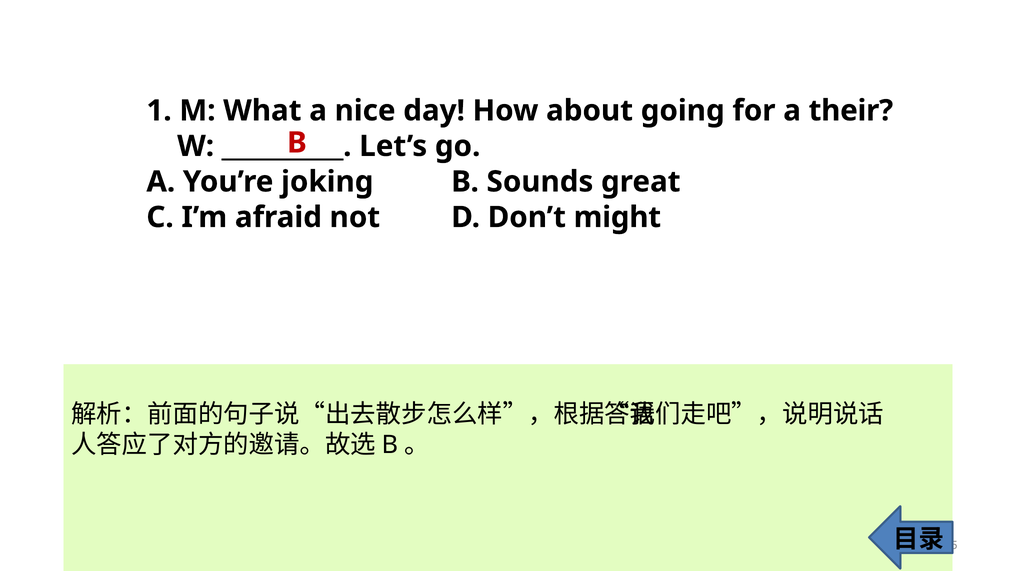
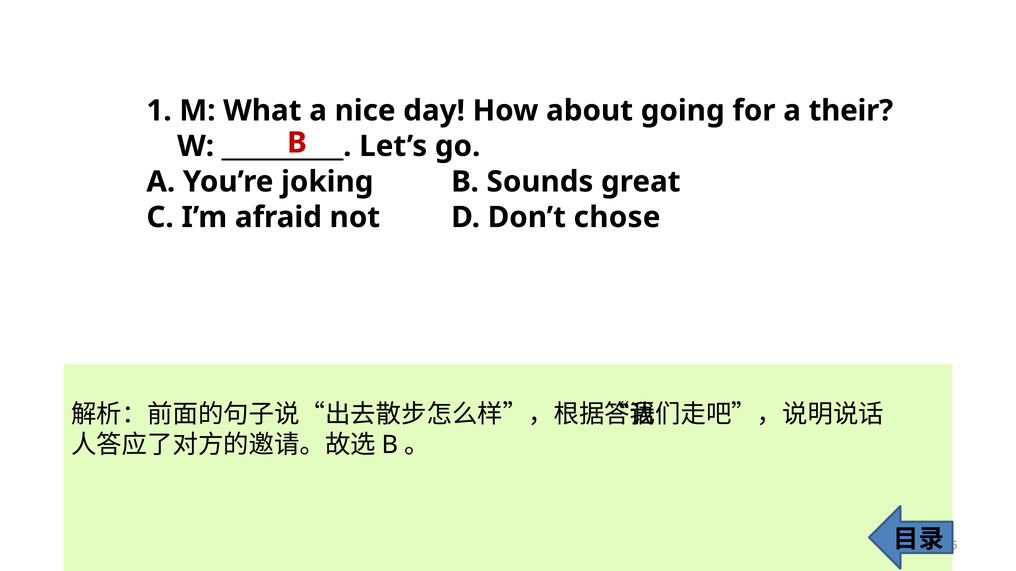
might: might -> chose
